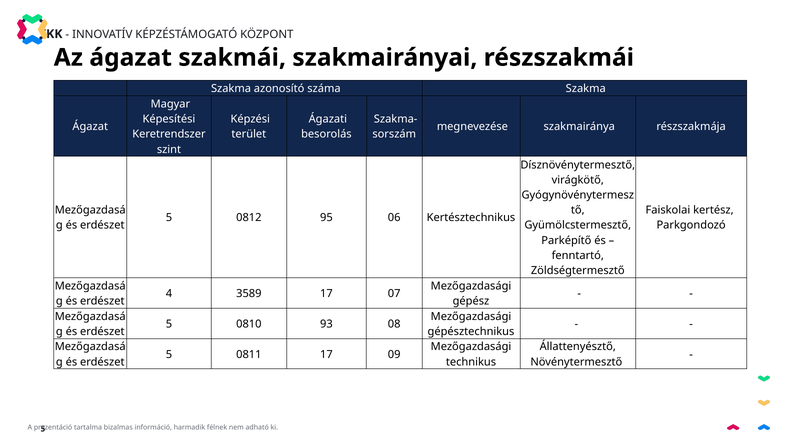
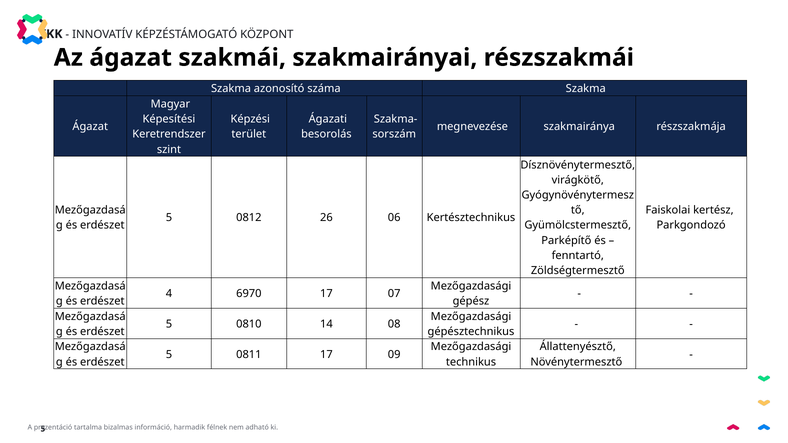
95: 95 -> 26
3589: 3589 -> 6970
93: 93 -> 14
